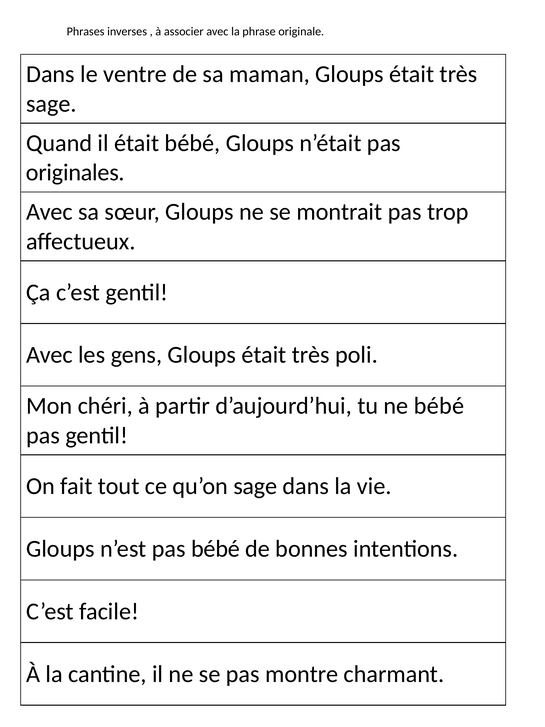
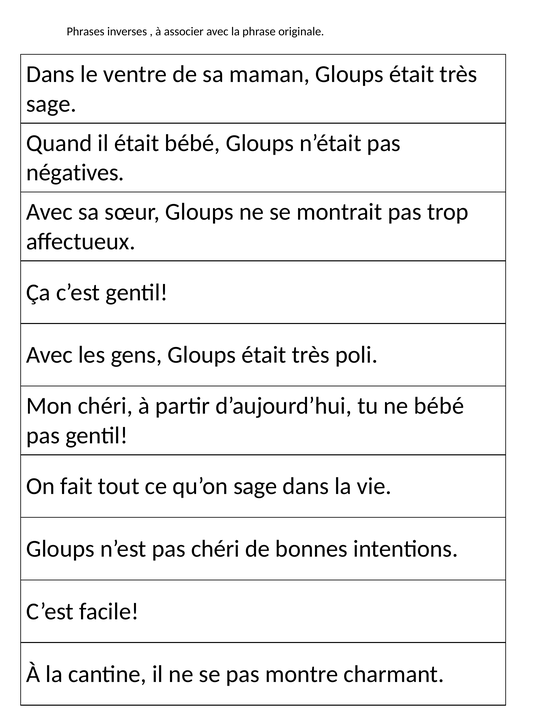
originales: originales -> négatives
pas bébé: bébé -> chéri
